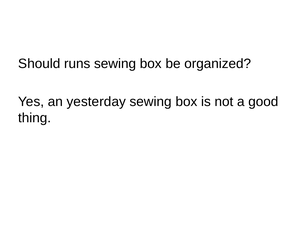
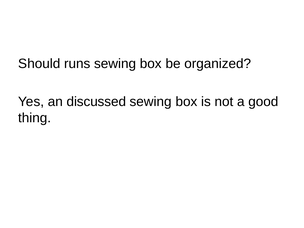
yesterday: yesterday -> discussed
